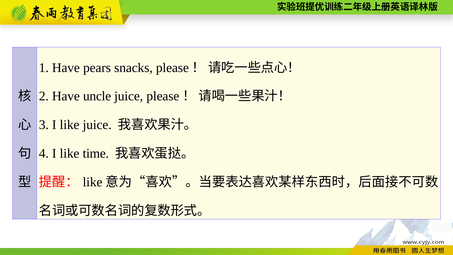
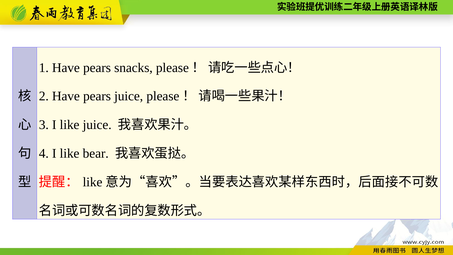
2 Have uncle: uncle -> pears
time: time -> bear
